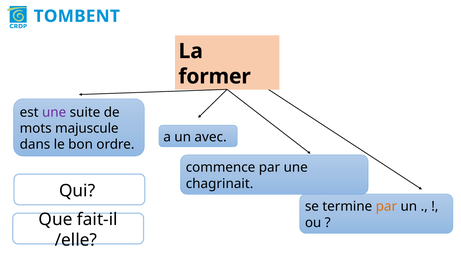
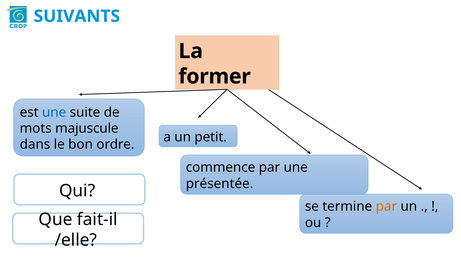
TOMBENT: TOMBENT -> SUIVANTS
une at (54, 112) colour: purple -> blue
avec: avec -> petit
chagrinait: chagrinait -> présentée
